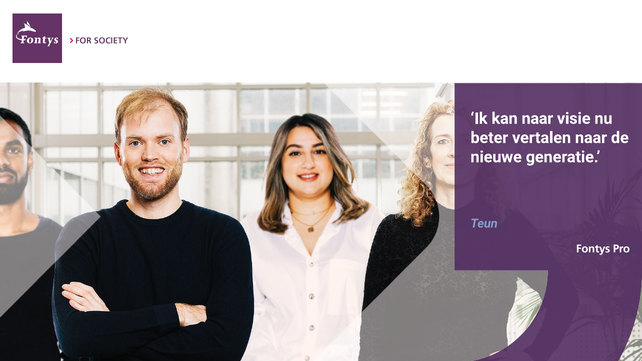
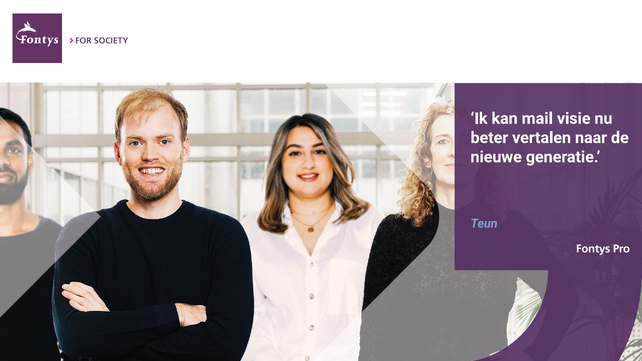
kan naar: naar -> mail
